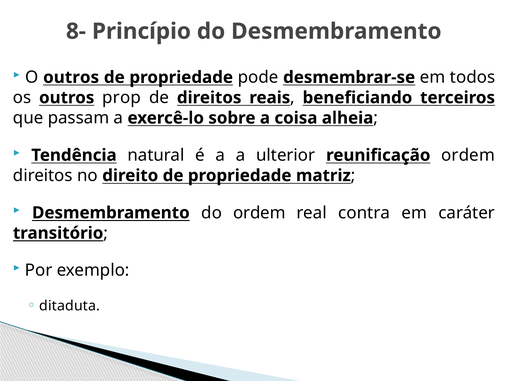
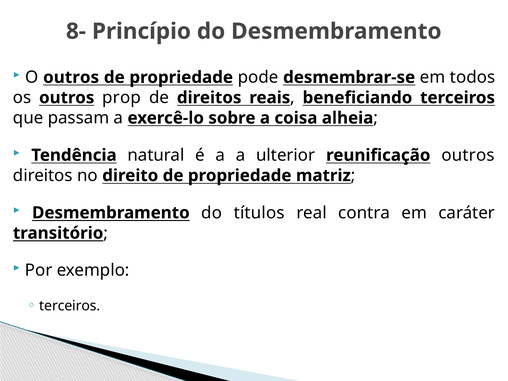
reunificação ordem: ordem -> outros
do ordem: ordem -> títulos
ditaduta at (70, 306): ditaduta -> terceiros
